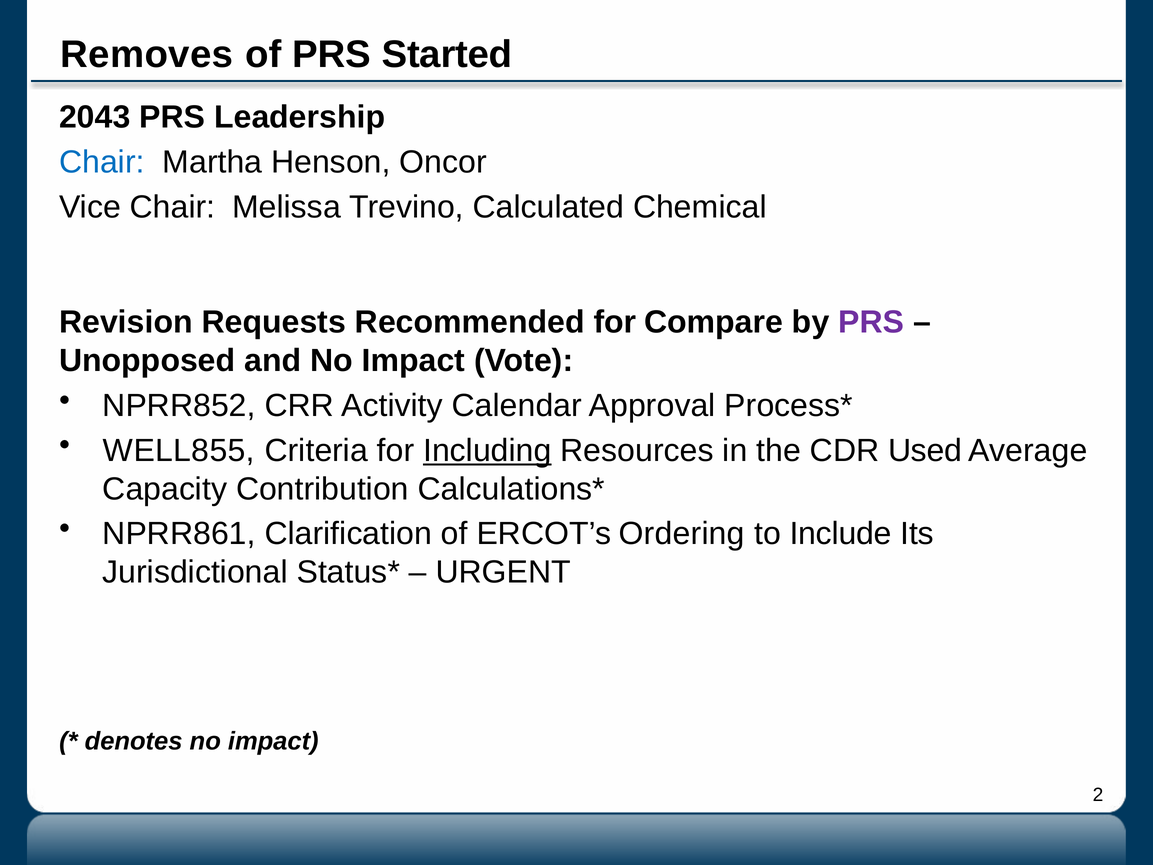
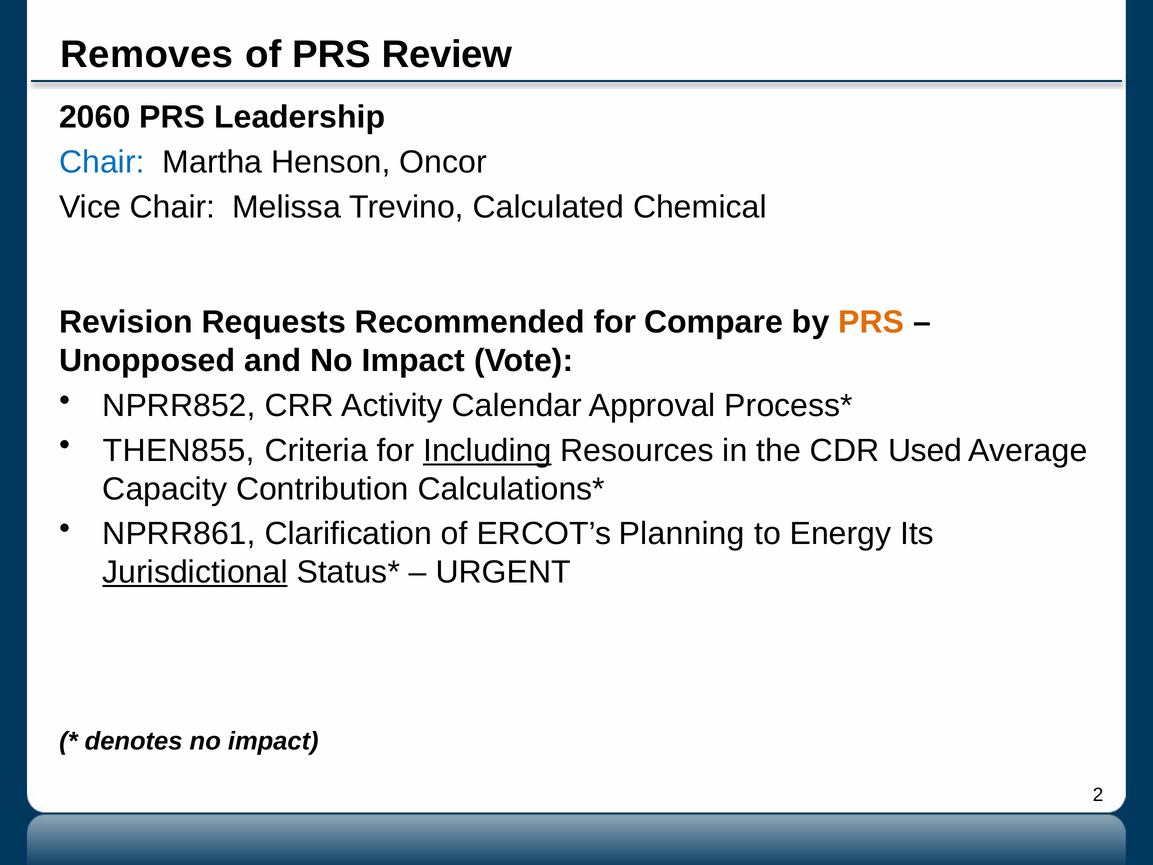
Started: Started -> Review
2043: 2043 -> 2060
PRS at (871, 322) colour: purple -> orange
WELL855: WELL855 -> THEN855
Ordering: Ordering -> Planning
Include: Include -> Energy
Jurisdictional underline: none -> present
